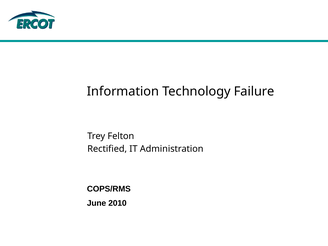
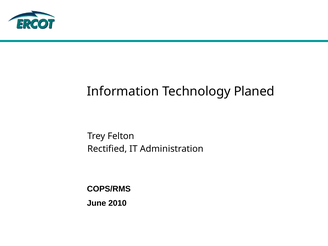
Failure: Failure -> Planed
